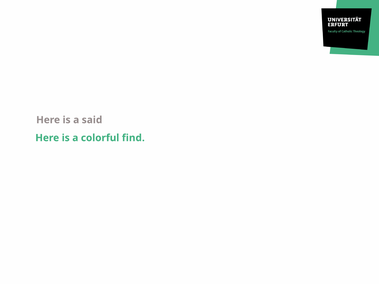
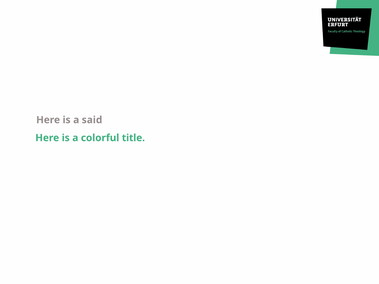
find: find -> title
